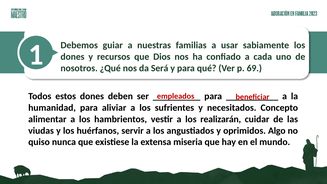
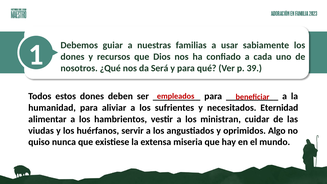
69: 69 -> 39
Concepto: Concepto -> Eternidad
realizarán: realizarán -> ministran
